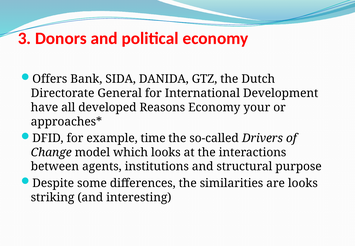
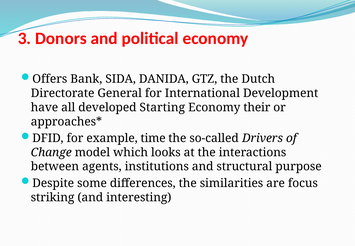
Reasons: Reasons -> Starting
your: your -> their
are looks: looks -> focus
